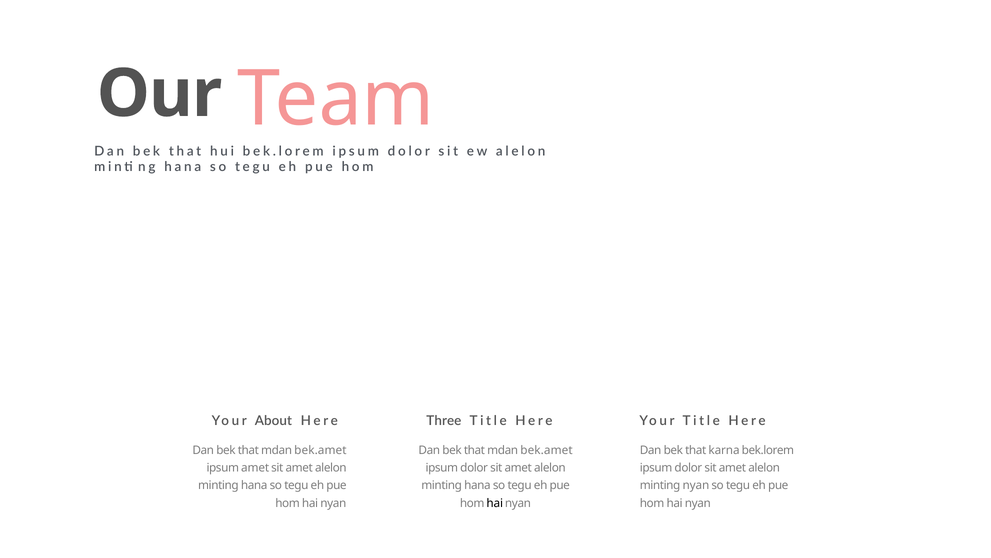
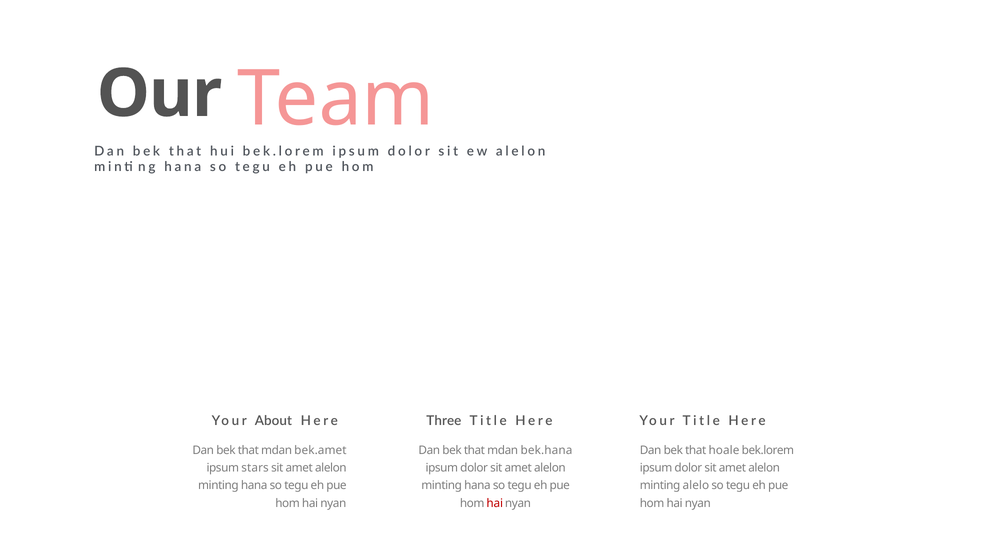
bek.amet at (547, 450): bek.amet -> bek.hana
karna: karna -> hoale
ipsum amet: amet -> stars
minting nyan: nyan -> alelo
hai at (495, 503) colour: black -> red
